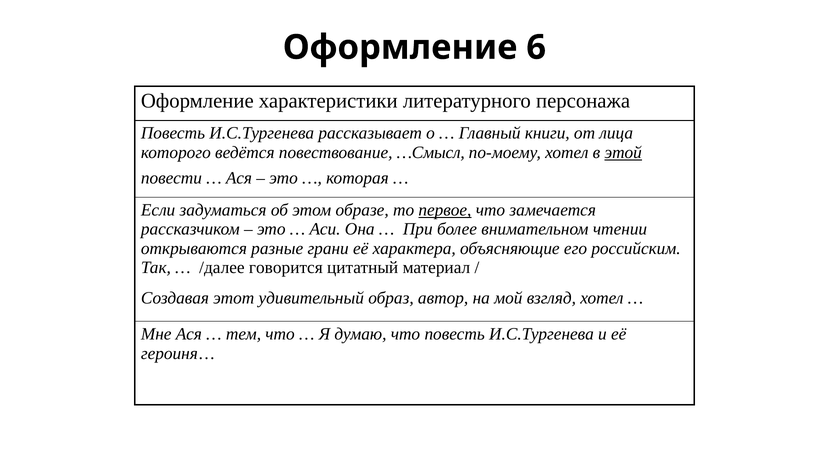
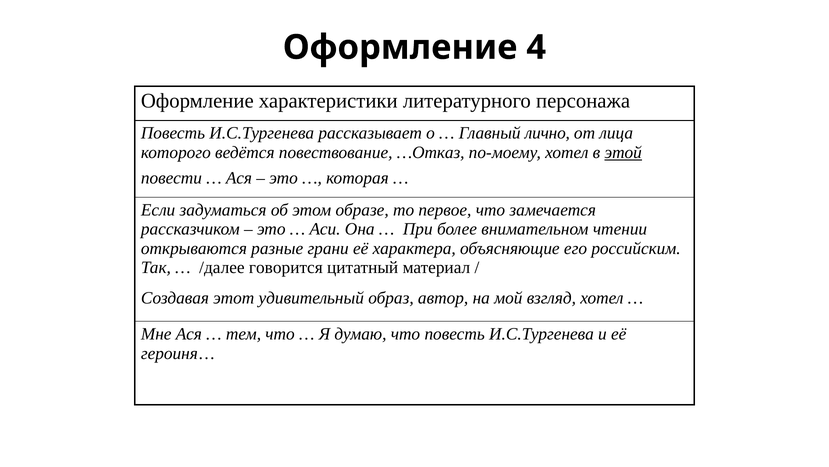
6: 6 -> 4
книги: книги -> лично
…Смысл: …Смысл -> …Отказ
первое underline: present -> none
